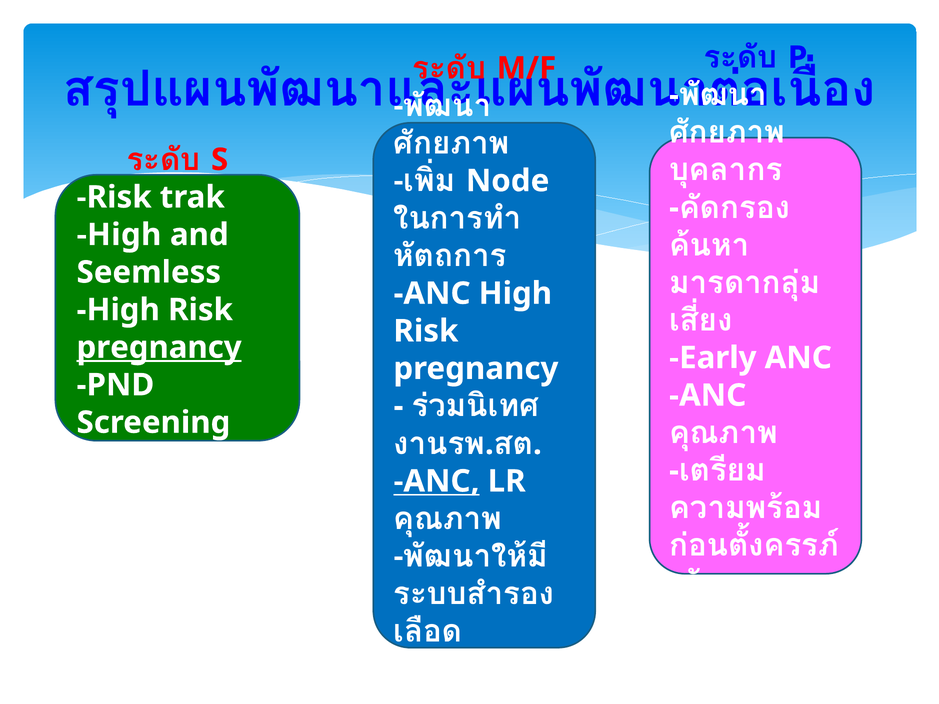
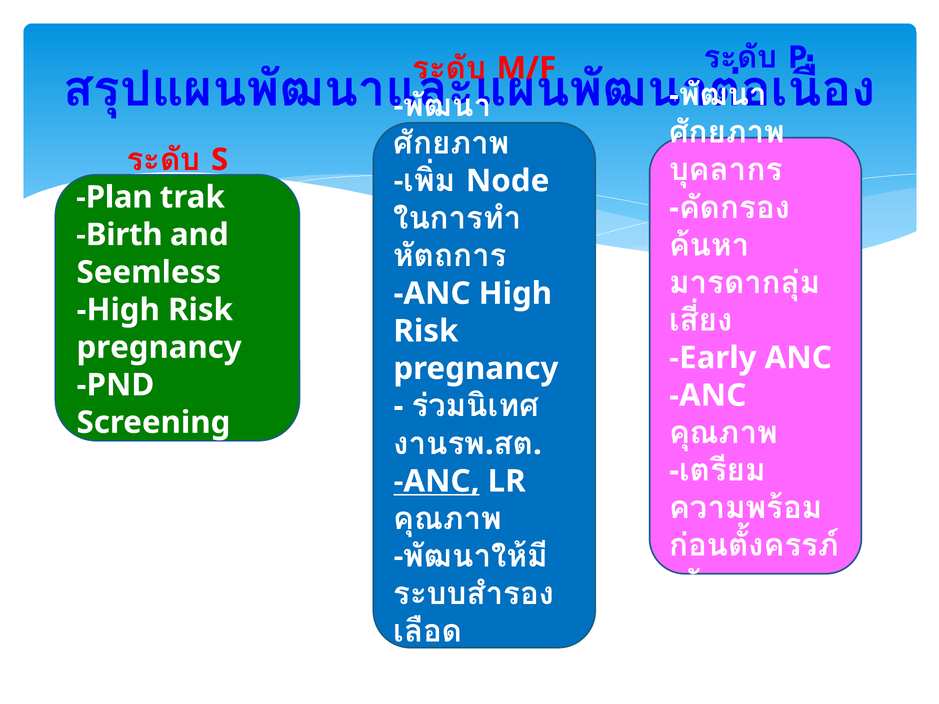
Risk at (114, 197): Risk -> Plan
High at (119, 235): High -> Birth
pregnancy at (159, 348) underline: present -> none
